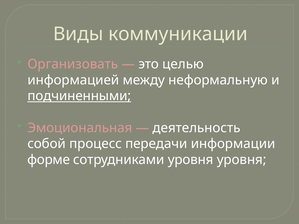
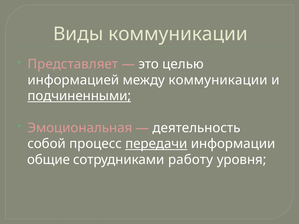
Организовать: Организовать -> Представляет
между неформальную: неформальную -> коммуникации
передачи underline: none -> present
форме: форме -> общие
сотрудниками уровня: уровня -> работу
